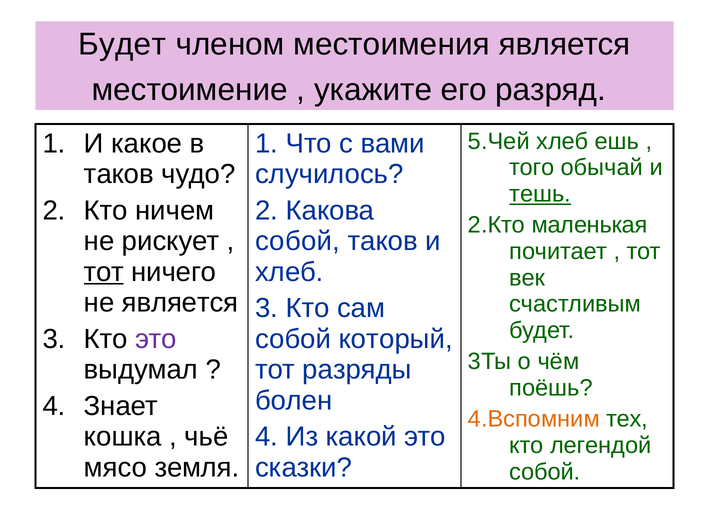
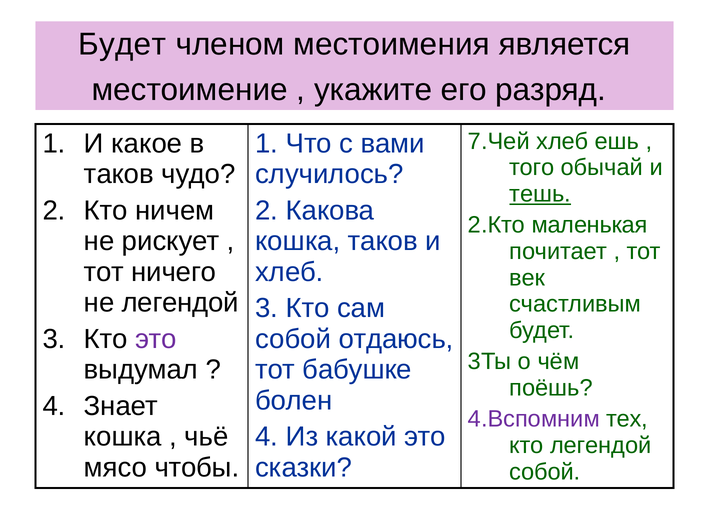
5.Чей: 5.Чей -> 7.Чей
собой at (298, 241): собой -> кошка
тот at (104, 272) underline: present -> none
не является: является -> легендой
который: который -> отдаюсь
разряды: разряды -> бабушке
4.Вспомним colour: orange -> purple
земля: земля -> чтобы
